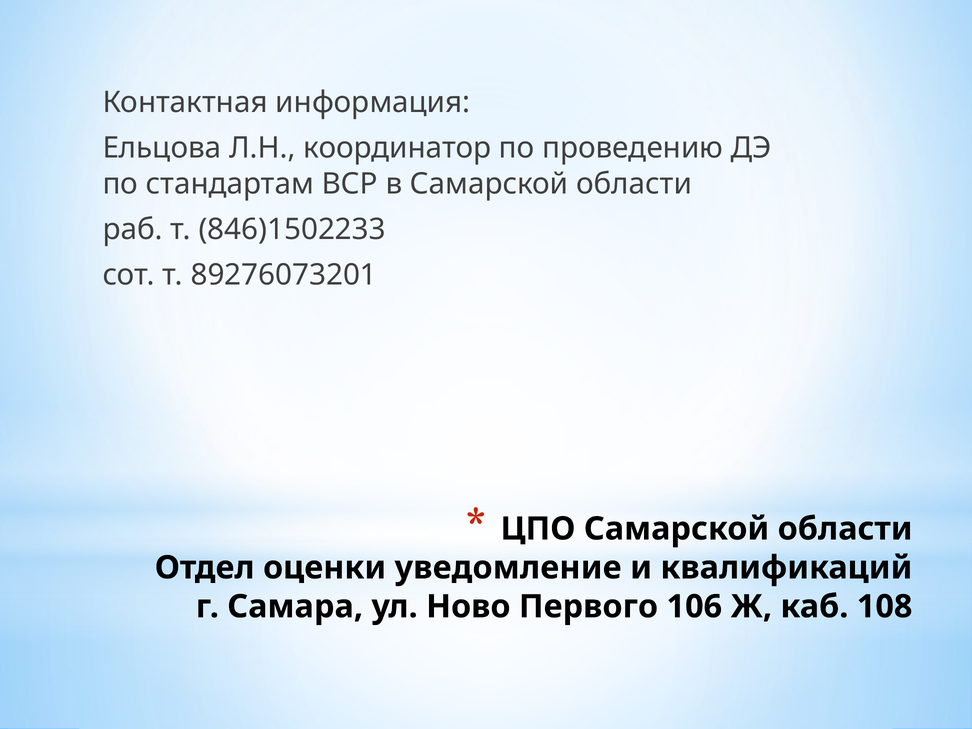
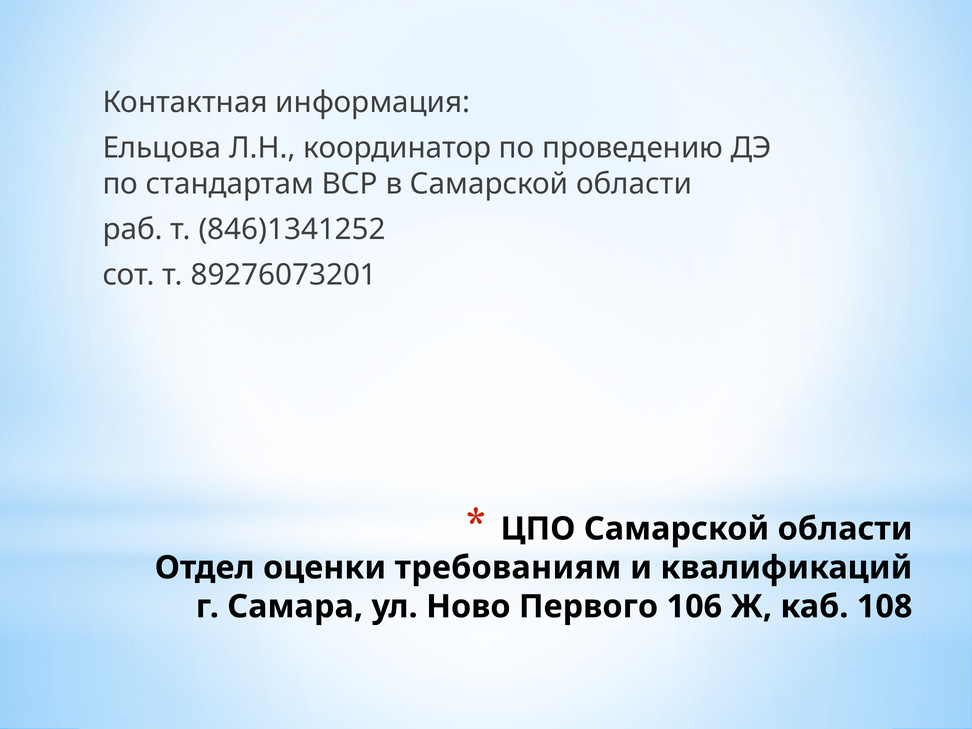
846)1502233: 846)1502233 -> 846)1341252
уведомление: уведомление -> требованиям
